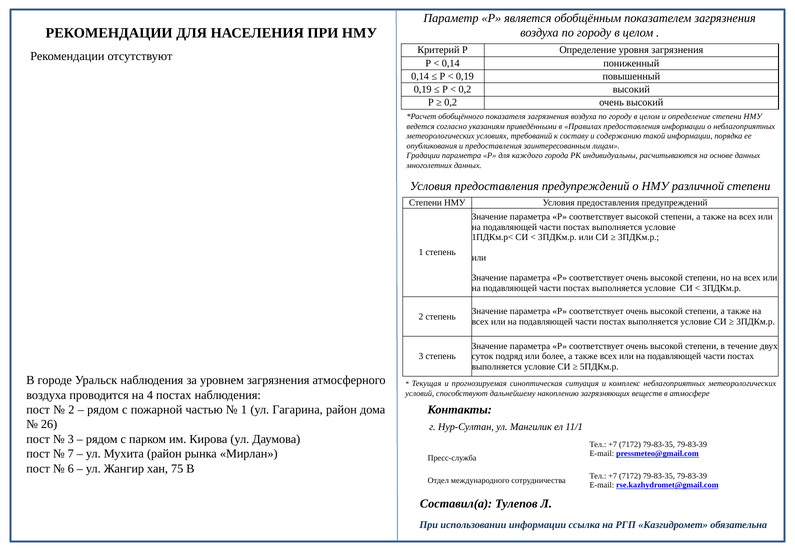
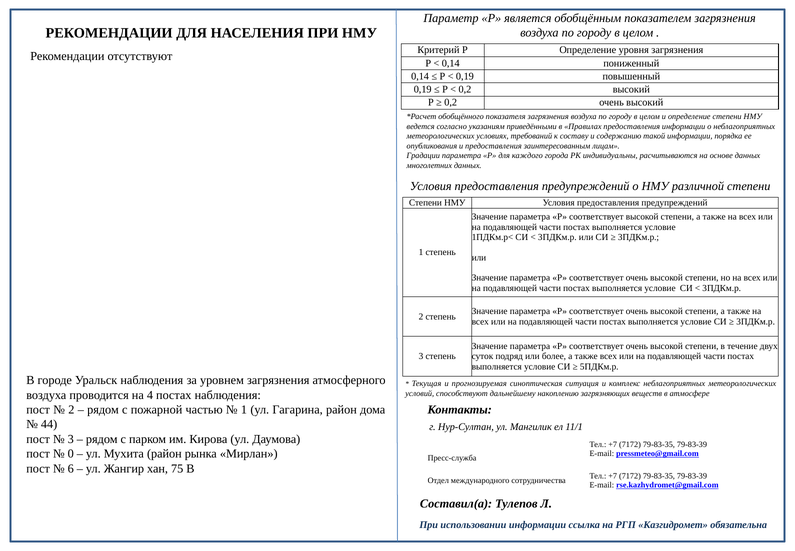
26: 26 -> 44
7: 7 -> 0
